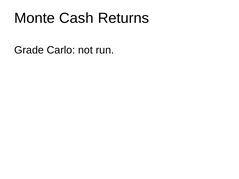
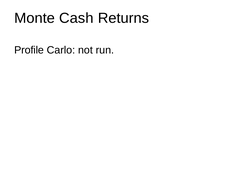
Grade: Grade -> Profile
